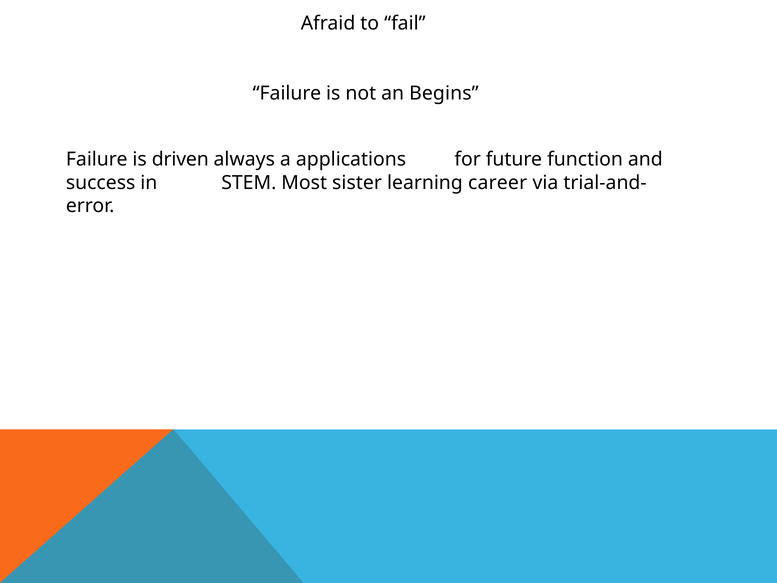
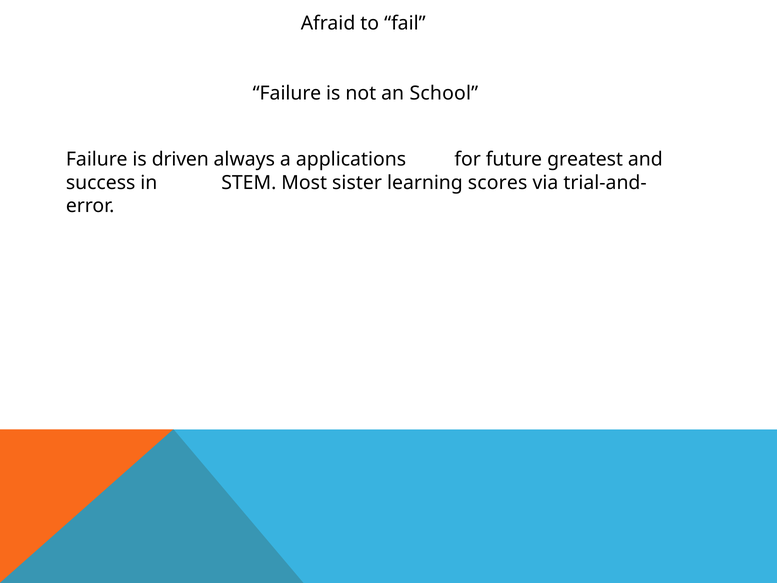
Begins: Begins -> School
function: function -> greatest
career: career -> scores
